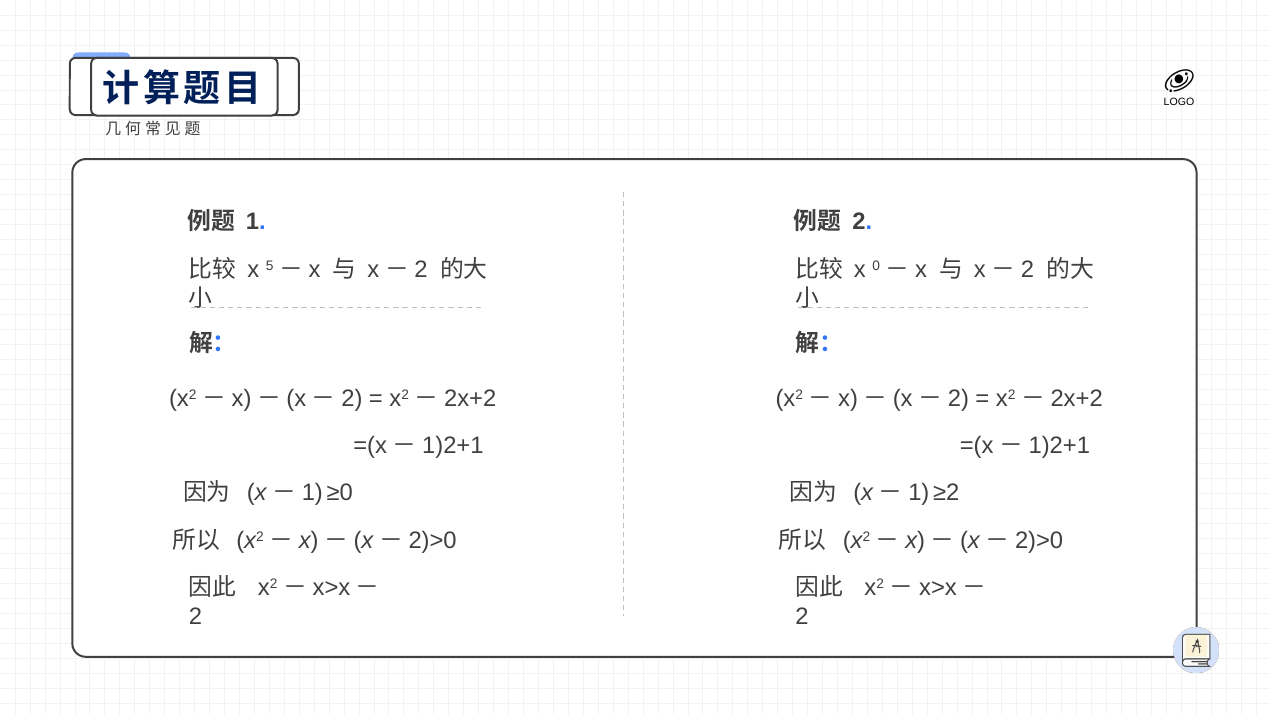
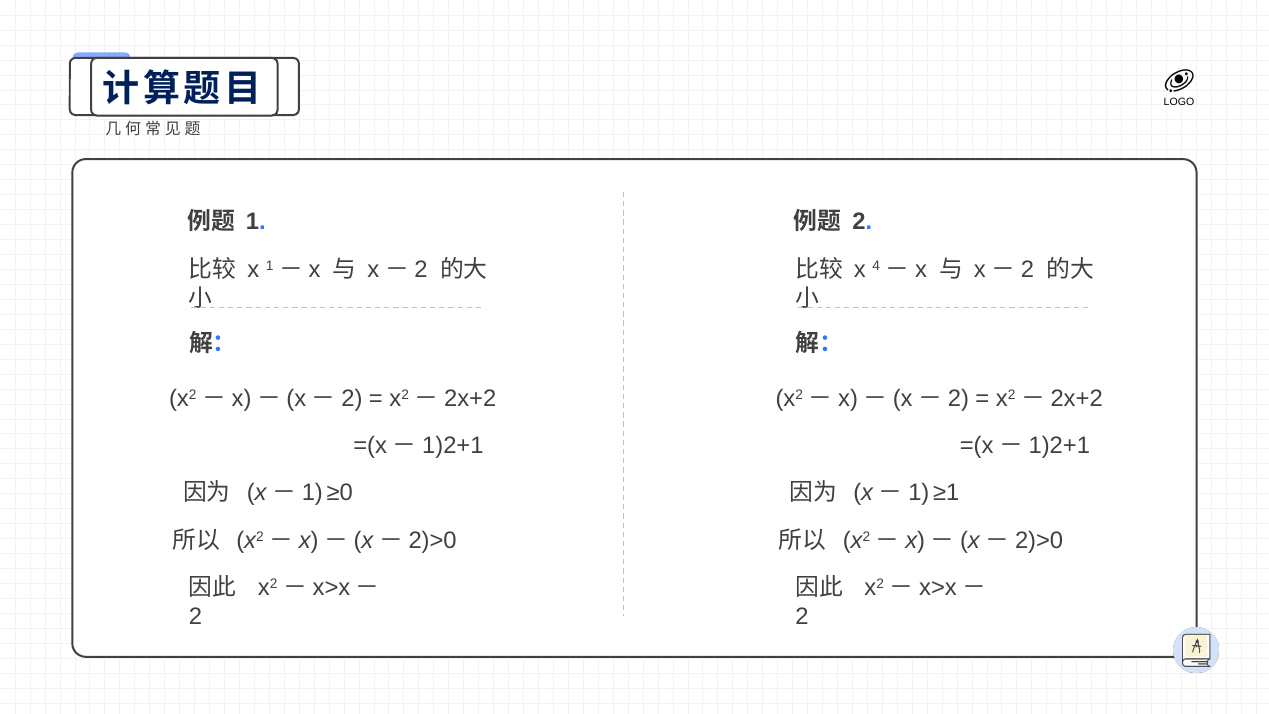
x 5: 5 -> 1
0: 0 -> 4
≥2: ≥2 -> ≥1
